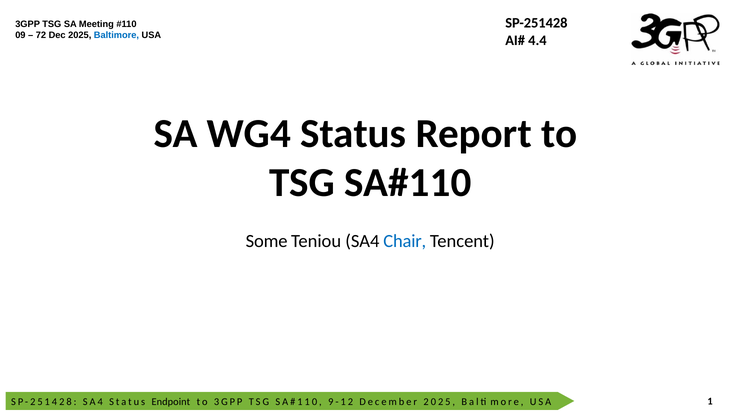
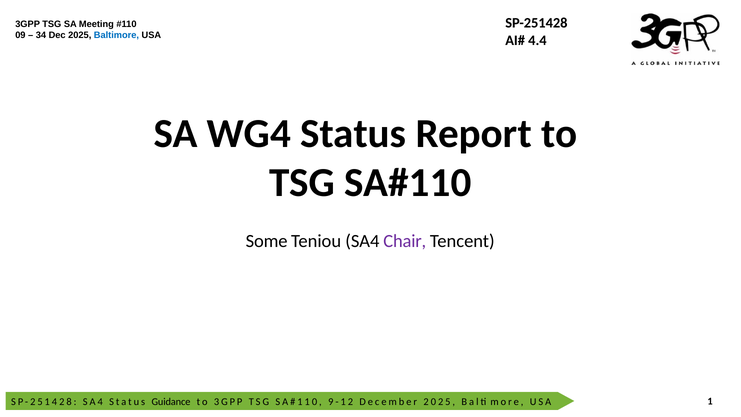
72: 72 -> 34
Chair colour: blue -> purple
Endpoint: Endpoint -> Guidance
